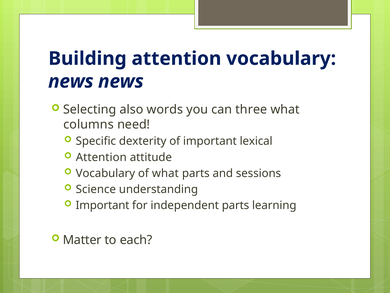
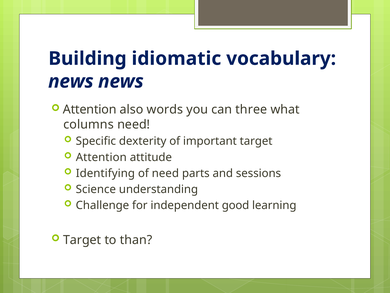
Building attention: attention -> idiomatic
Selecting at (90, 109): Selecting -> Attention
important lexical: lexical -> target
Vocabulary at (105, 173): Vocabulary -> Identifying
of what: what -> need
Important at (102, 205): Important -> Challenge
independent parts: parts -> good
Matter at (82, 240): Matter -> Target
each: each -> than
